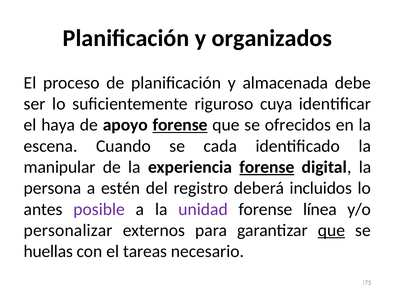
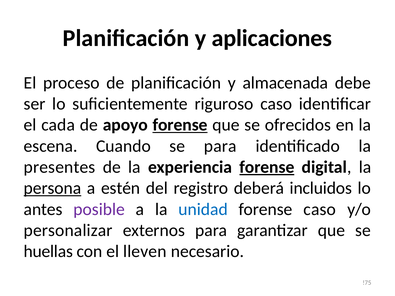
organizados: organizados -> aplicaciones
riguroso cuya: cuya -> caso
haya: haya -> cada
se cada: cada -> para
manipular: manipular -> presentes
persona underline: none -> present
unidad colour: purple -> blue
forense línea: línea -> caso
que at (331, 230) underline: present -> none
tareas: tareas -> lleven
